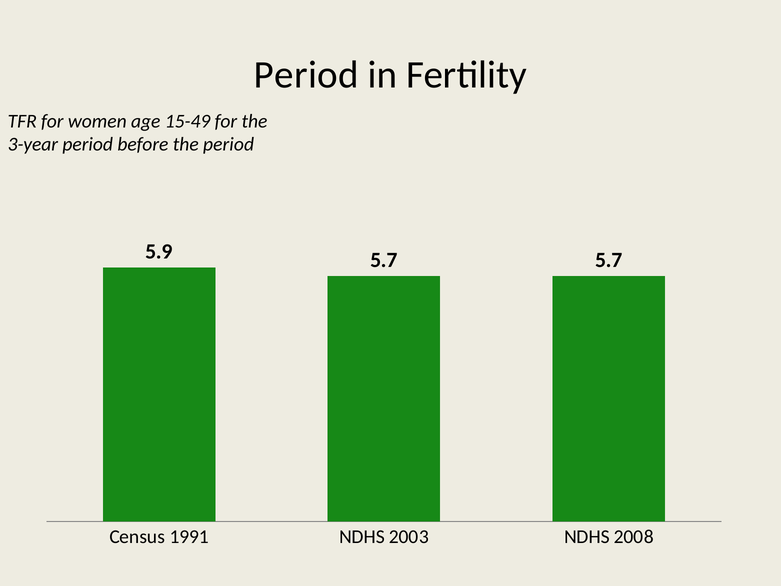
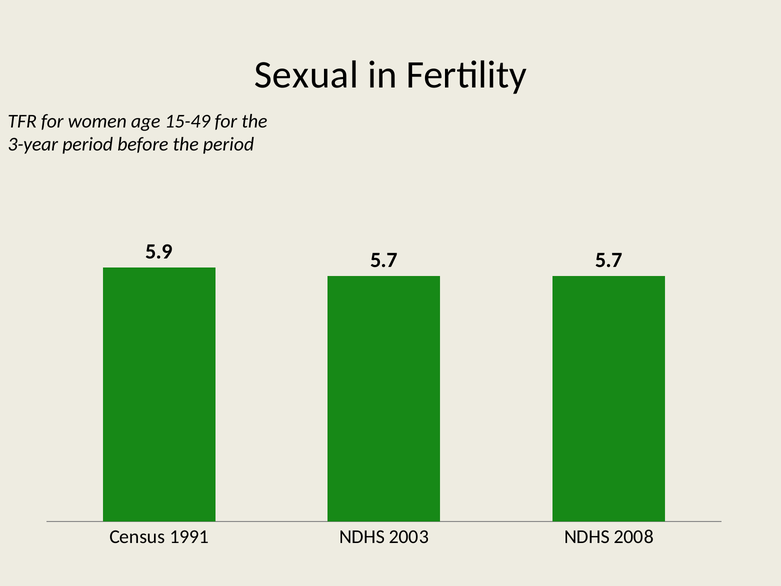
Period at (306, 75): Period -> Sexual
